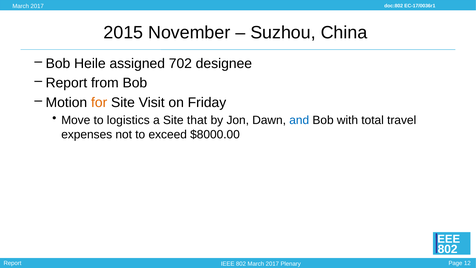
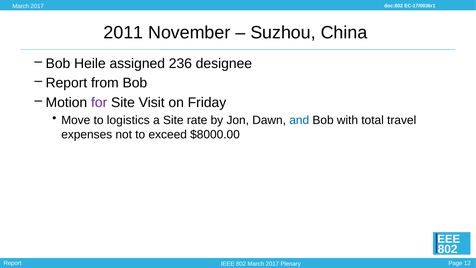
2015: 2015 -> 2011
702: 702 -> 236
for colour: orange -> purple
that: that -> rate
